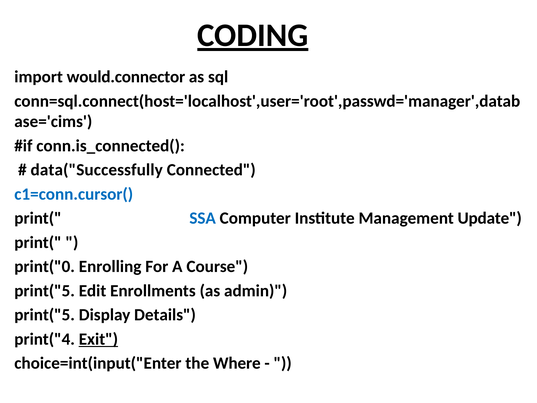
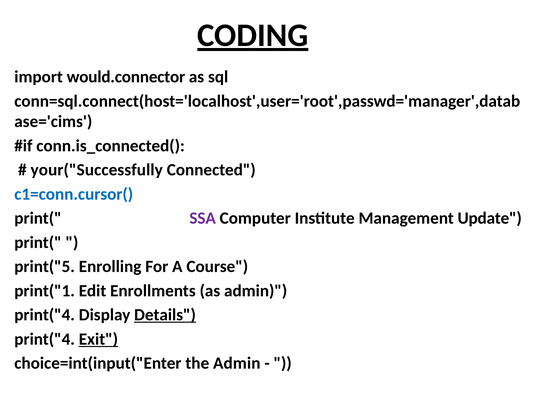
data("Successfully: data("Successfully -> your("Successfully
SSA colour: blue -> purple
print("0: print("0 -> print("5
print("5 at (45, 291): print("5 -> print("1
print("5 at (45, 315): print("5 -> print("4
Details underline: none -> present
the Where: Where -> Admin
